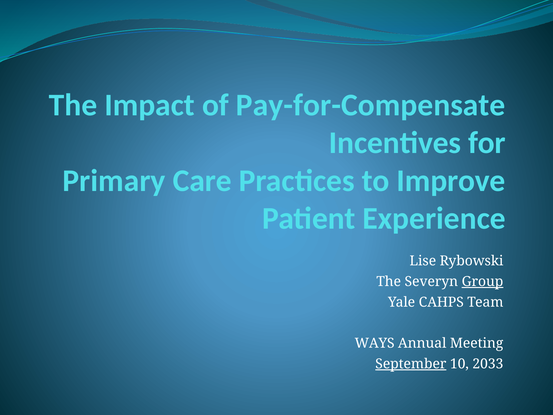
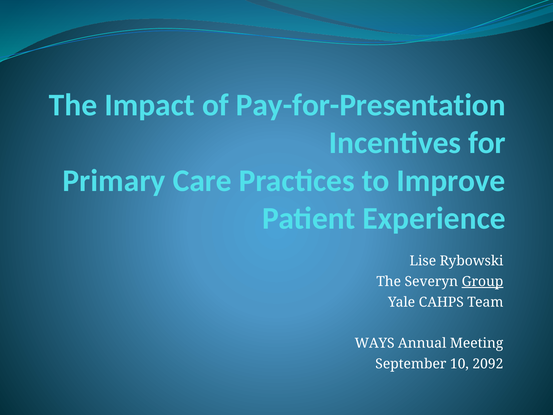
Pay-for-Compensate: Pay-for-Compensate -> Pay-for-Presentation
September underline: present -> none
2033: 2033 -> 2092
